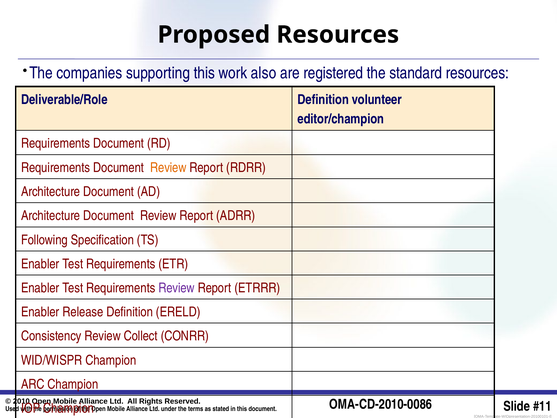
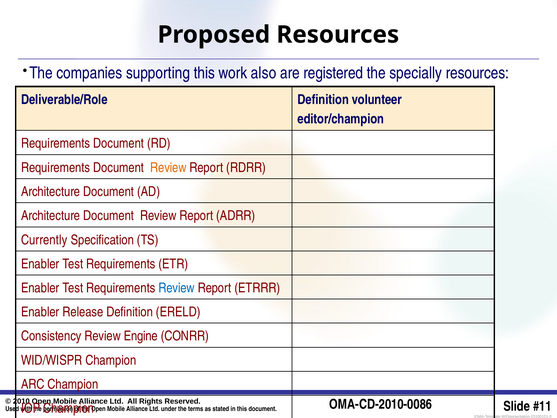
standard: standard -> specially
Following: Following -> Currently
Review at (177, 288) colour: purple -> blue
Collect: Collect -> Engine
